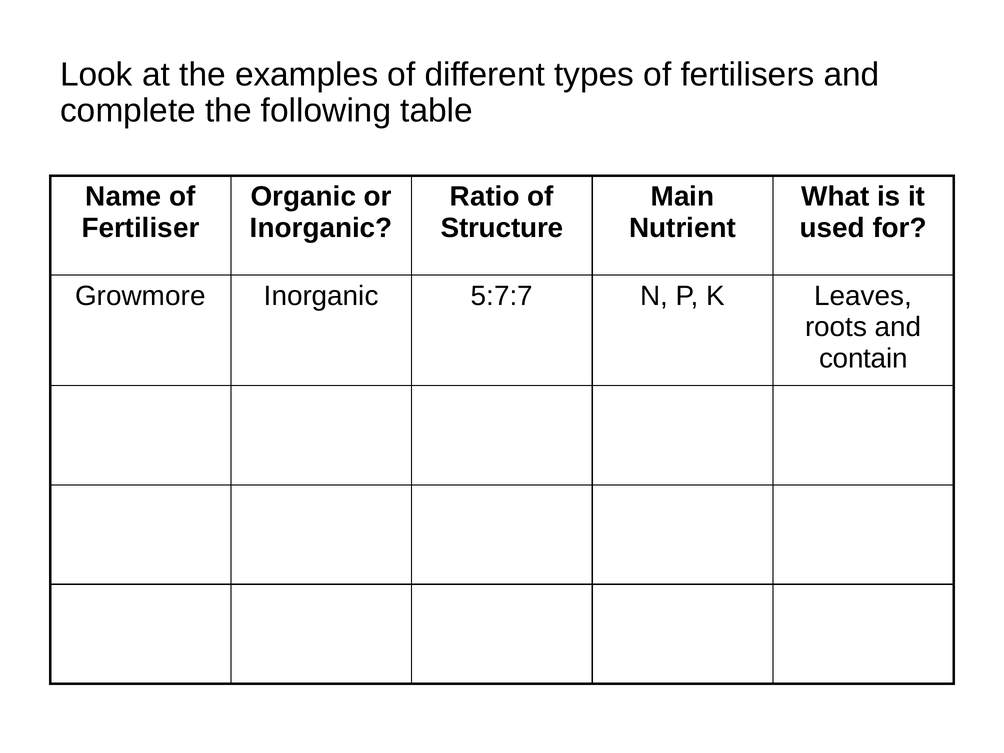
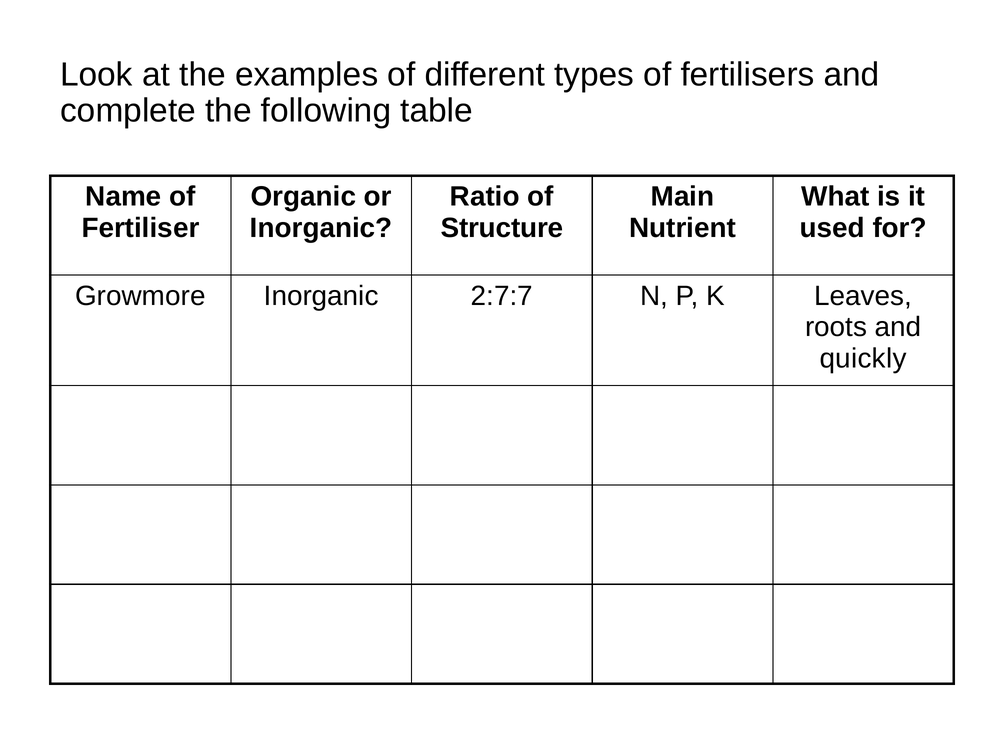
5:7:7: 5:7:7 -> 2:7:7
contain: contain -> quickly
